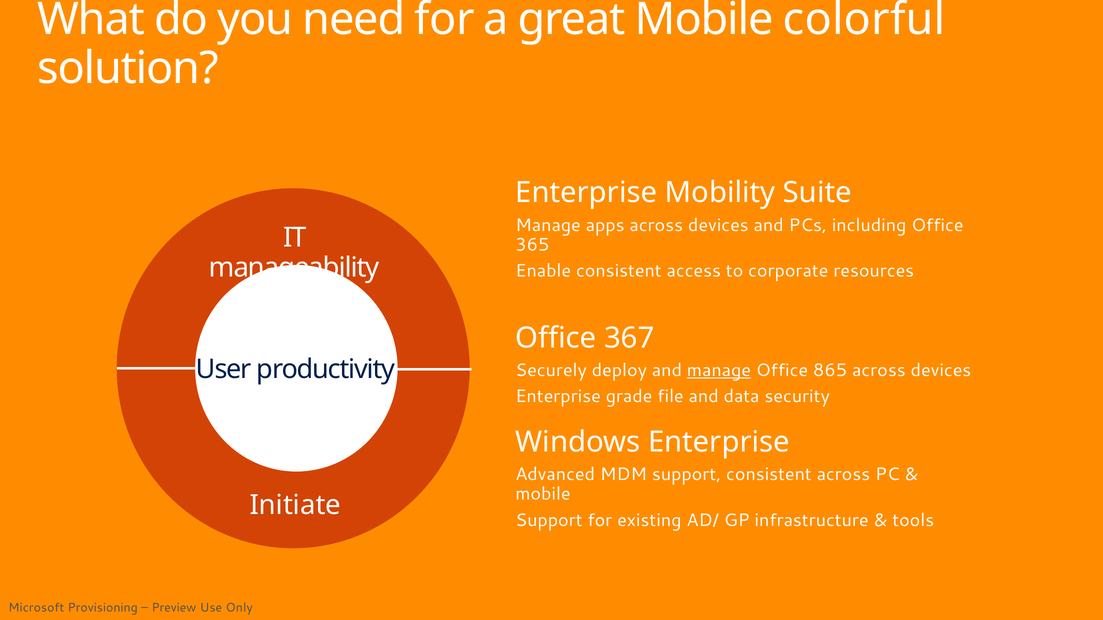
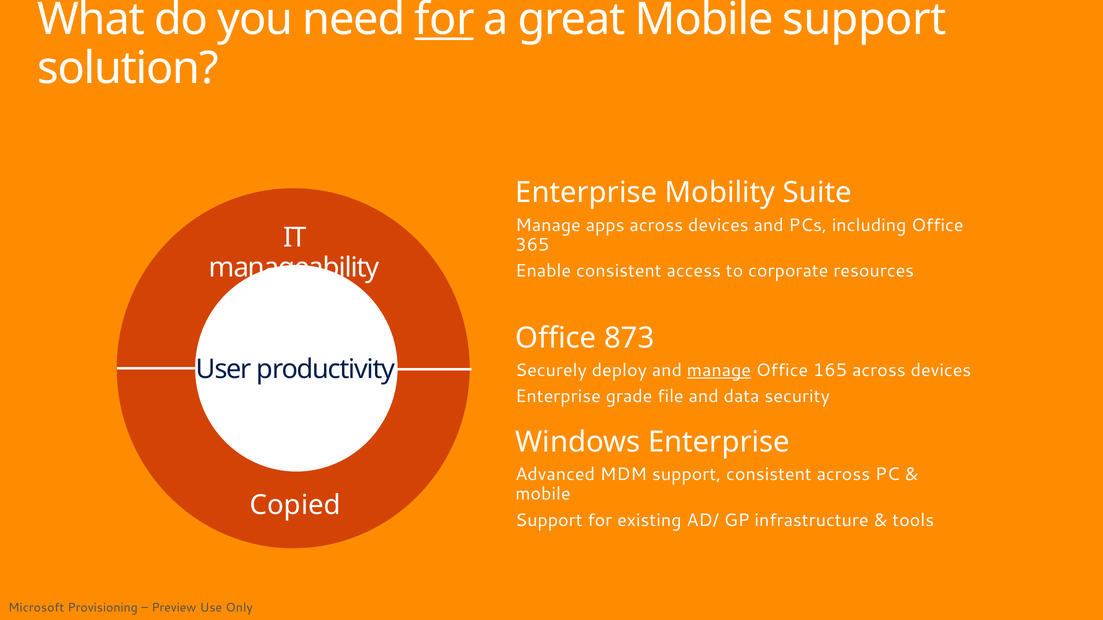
for at (444, 20) underline: none -> present
great Mobile colorful: colorful -> support
367: 367 -> 873
865: 865 -> 165
Initiate: Initiate -> Copied
